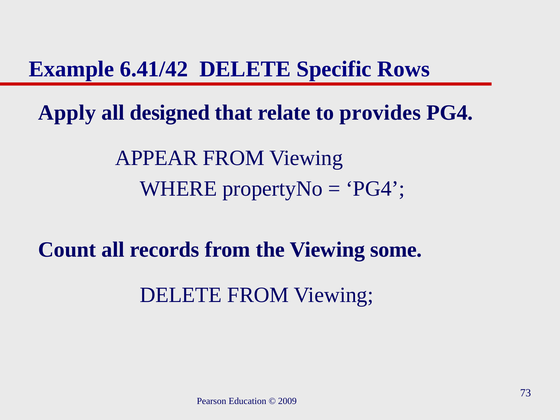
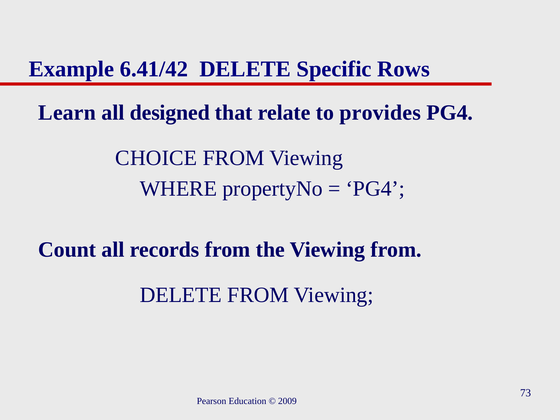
Apply: Apply -> Learn
APPEAR: APPEAR -> CHOICE
Viewing some: some -> from
